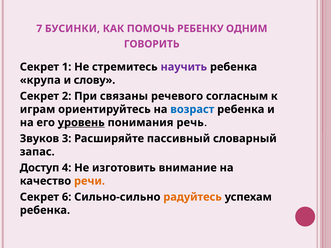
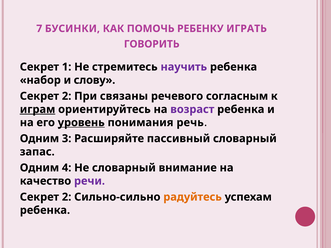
ОДНИМ: ОДНИМ -> ИГРАТЬ
крупа: крупа -> набор
играм underline: none -> present
возраст colour: blue -> purple
Звуков at (39, 139): Звуков -> Одним
Доступ at (39, 168): Доступ -> Одним
Не изготовить: изготовить -> словарный
речи colour: orange -> purple
6 at (67, 197): 6 -> 2
